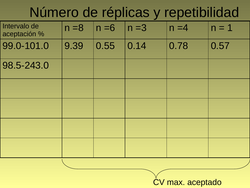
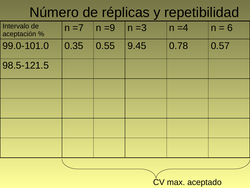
=8: =8 -> =7
=6: =6 -> =9
1: 1 -> 6
9.39: 9.39 -> 0.35
0.14: 0.14 -> 9.45
98.5-243.0: 98.5-243.0 -> 98.5-121.5
